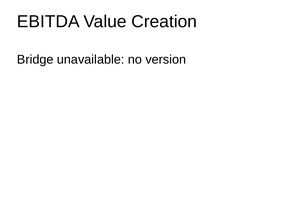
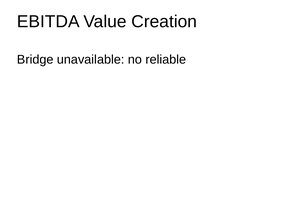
version: version -> reliable
